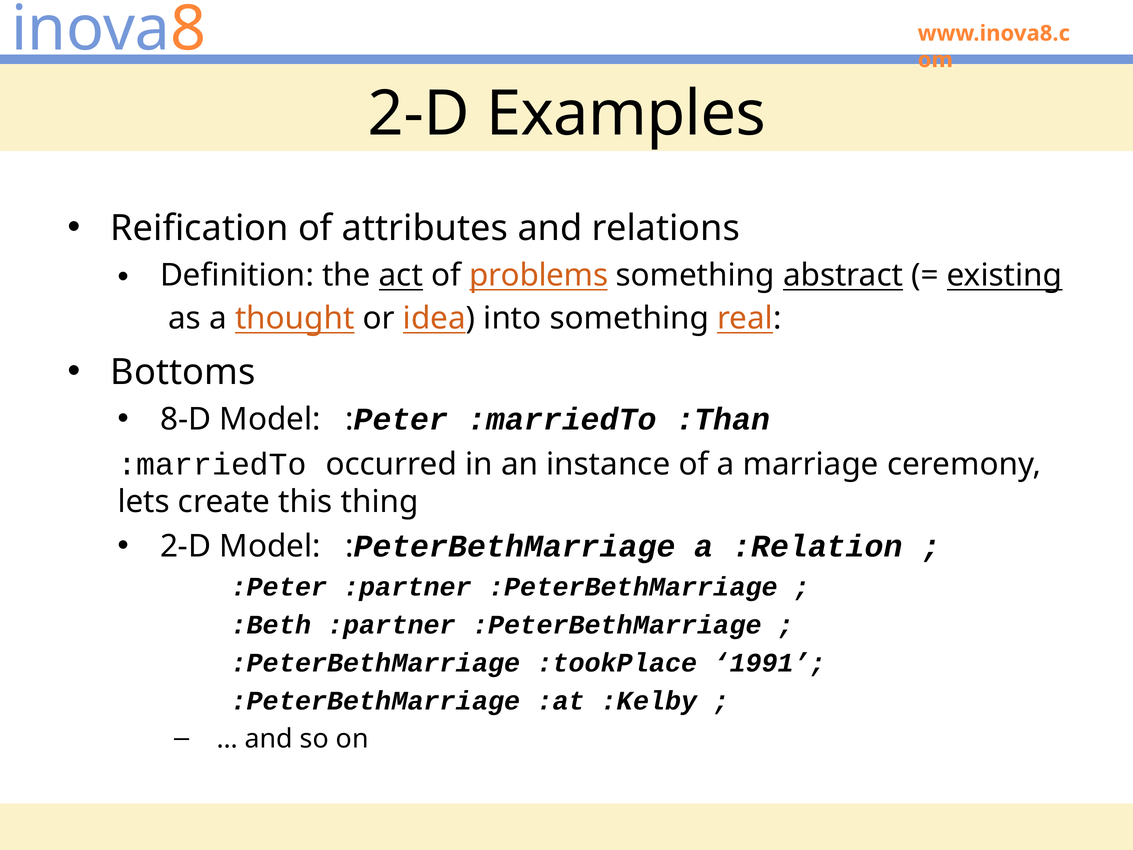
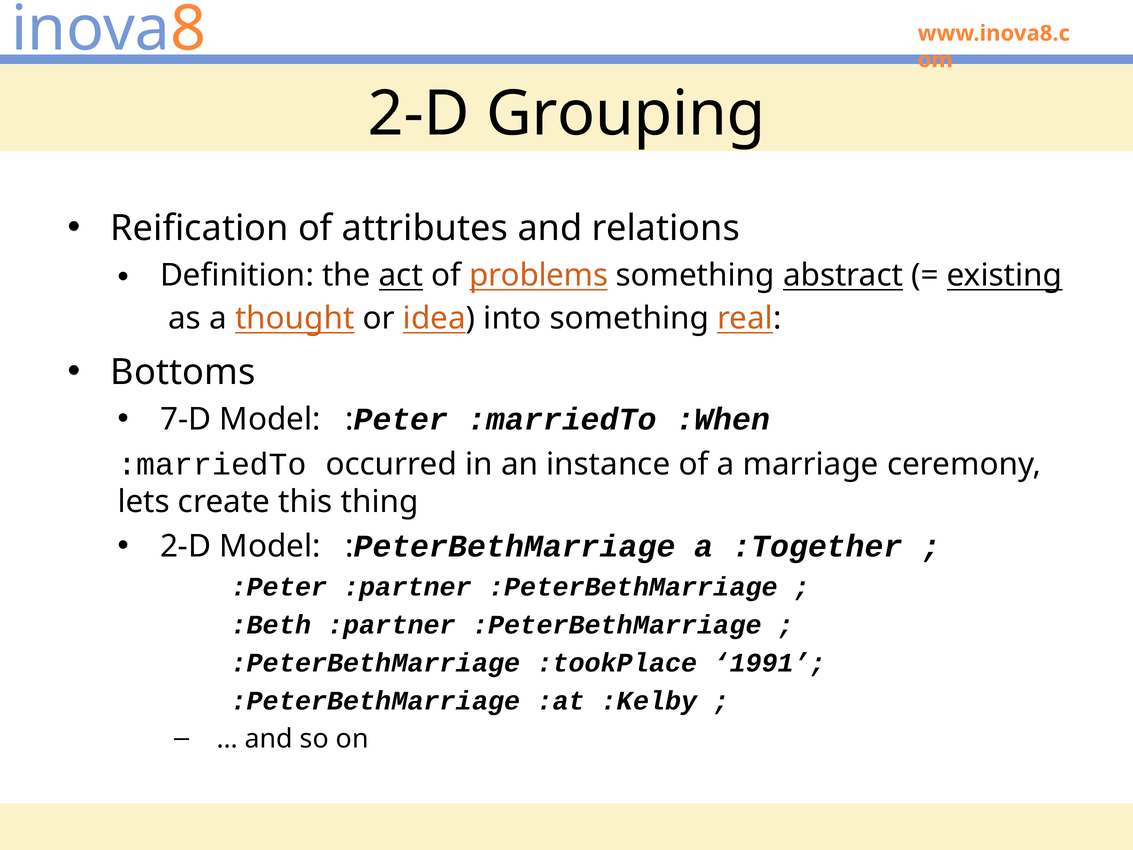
Examples: Examples -> Grouping
8-D: 8-D -> 7-D
:Than: :Than -> :When
:Relation: :Relation -> :Together
